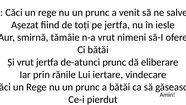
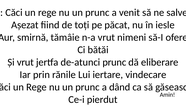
pe jertfa: jertfa -> păcat
a bătăi: bătăi -> dând
